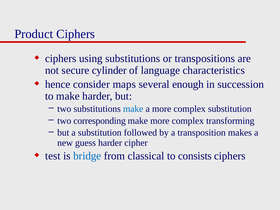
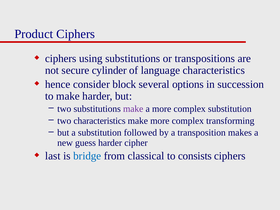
maps: maps -> block
enough: enough -> options
make at (133, 109) colour: blue -> purple
two corresponding: corresponding -> characteristics
test: test -> last
